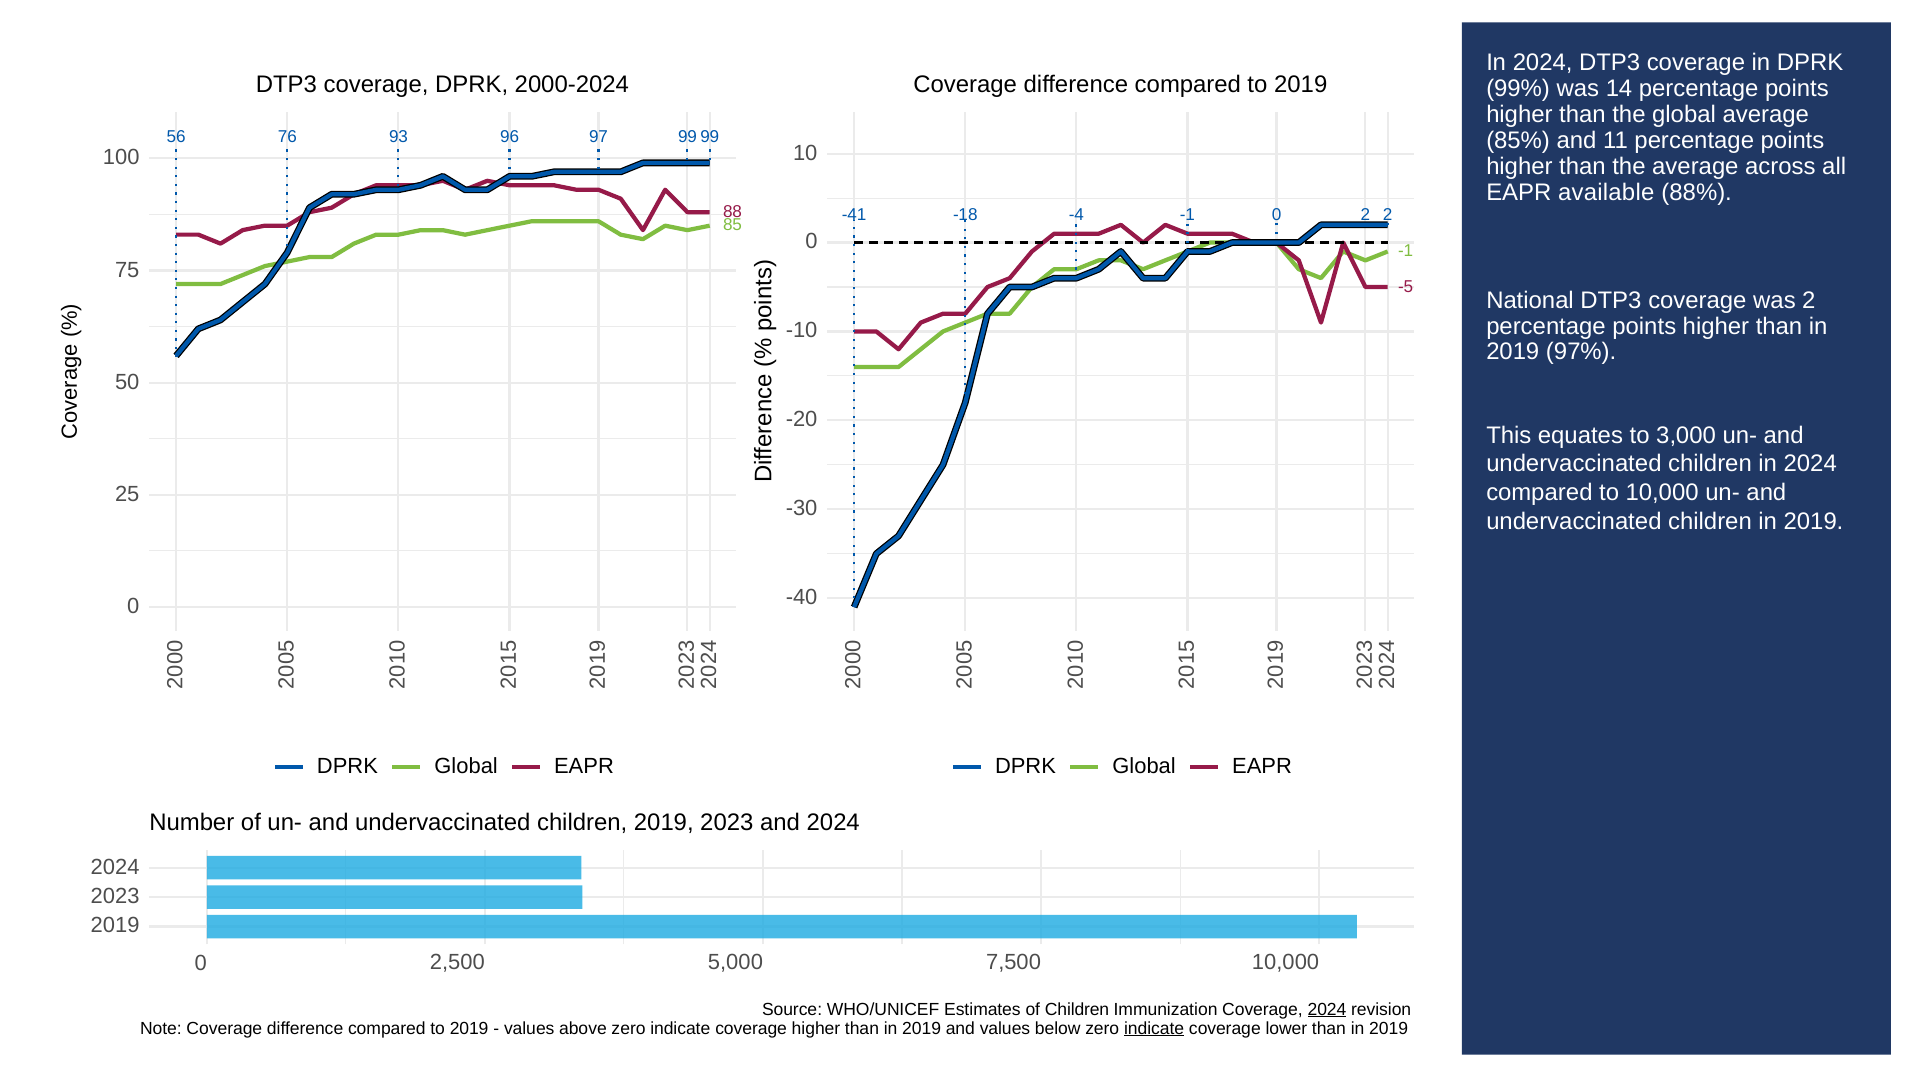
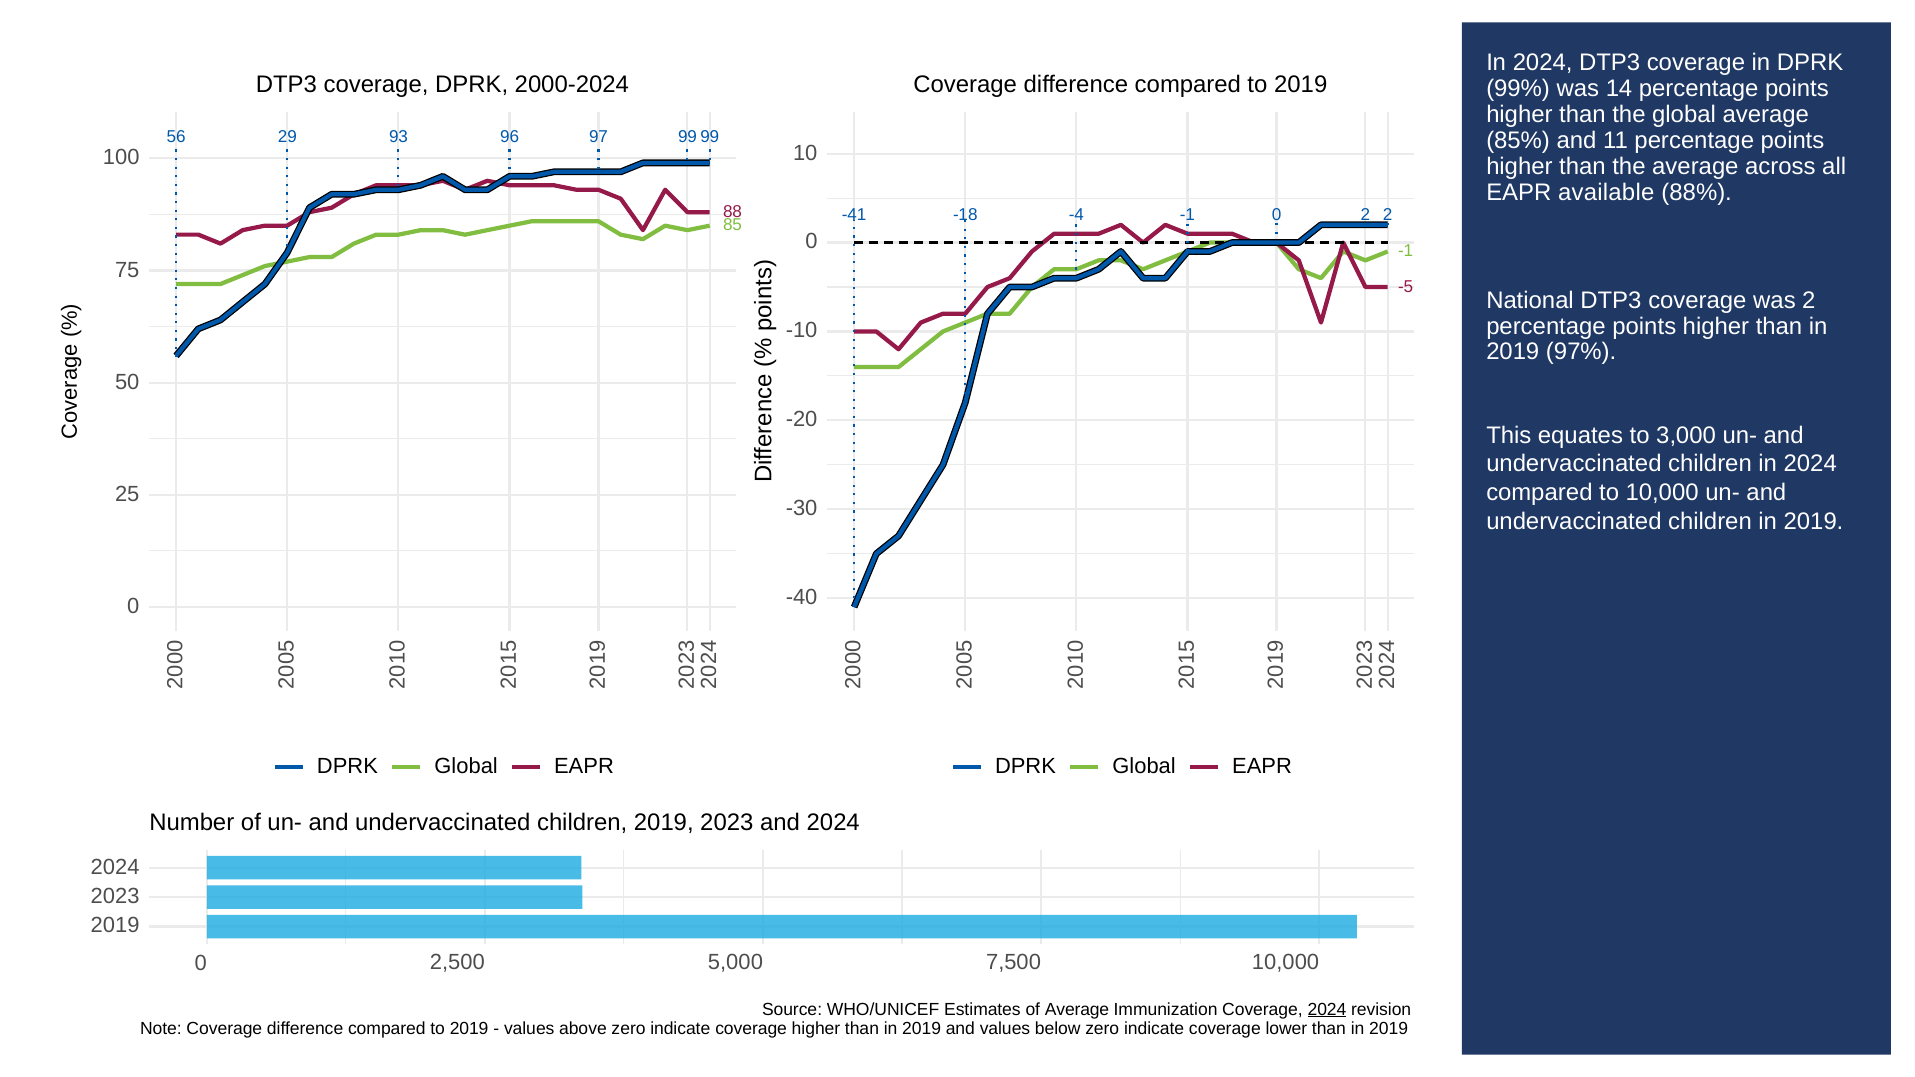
76: 76 -> 29
of Children: Children -> Average
indicate at (1154, 1028) underline: present -> none
